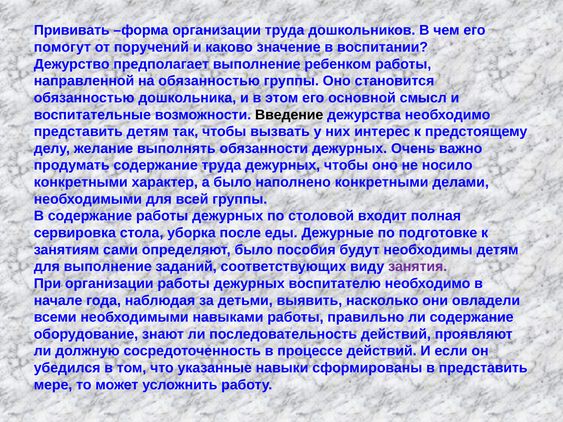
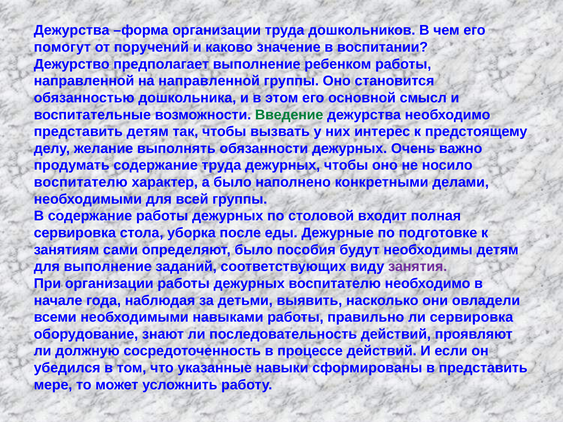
Прививать at (72, 30): Прививать -> Дежурства
на обязанностью: обязанностью -> направленной
Введение colour: black -> green
конкретными at (81, 182): конкретными -> воспитателю
ли содержание: содержание -> сервировка
